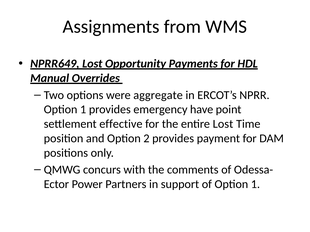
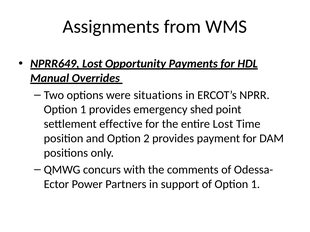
aggregate: aggregate -> situations
have: have -> shed
